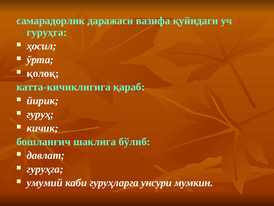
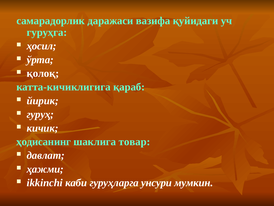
бошланғич: бошланғич -> ҳодисанинг
бўлиб: бўлиб -> товар
гуруҳга at (45, 169): гуруҳга -> ҳажми
умумий: умумий -> ikkinchi
